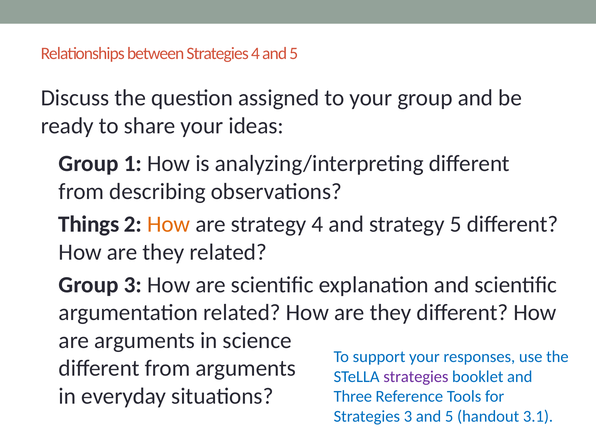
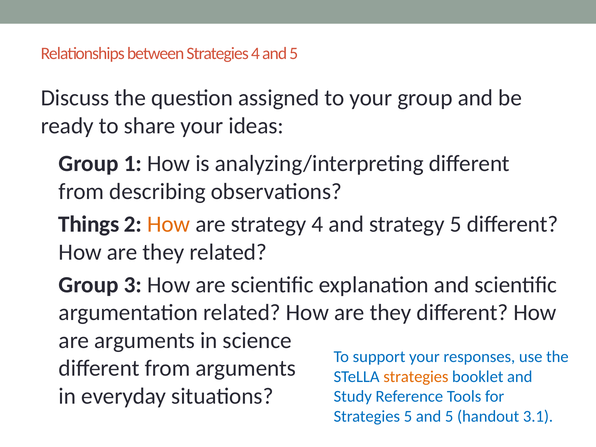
strategies at (416, 377) colour: purple -> orange
Three: Three -> Study
Strategies 3: 3 -> 5
